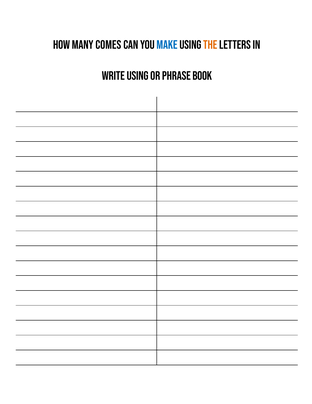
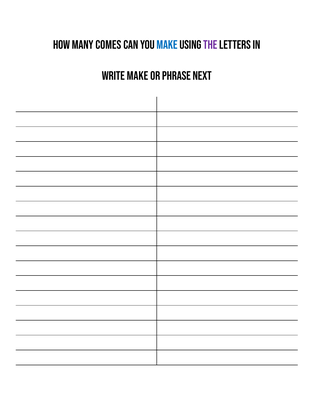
the colour: orange -> purple
Write using: using -> make
book: book -> next
